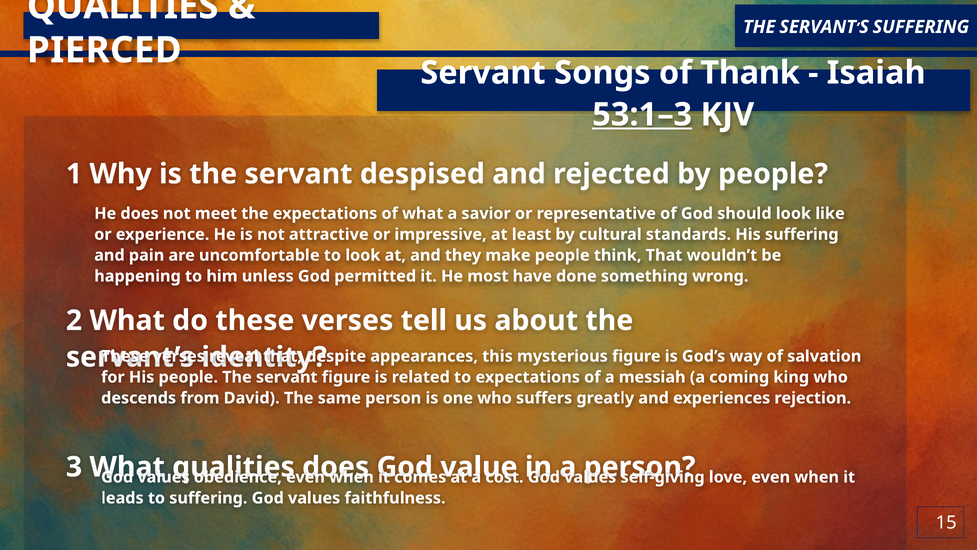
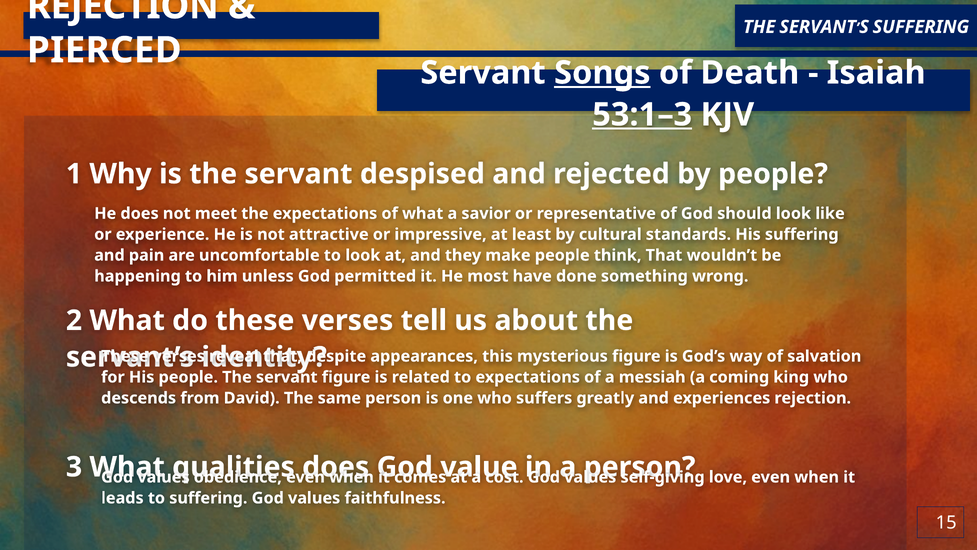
QUALITIES at (123, 6): QUALITIES -> REJECTION
Songs underline: none -> present
Thank: Thank -> Death
